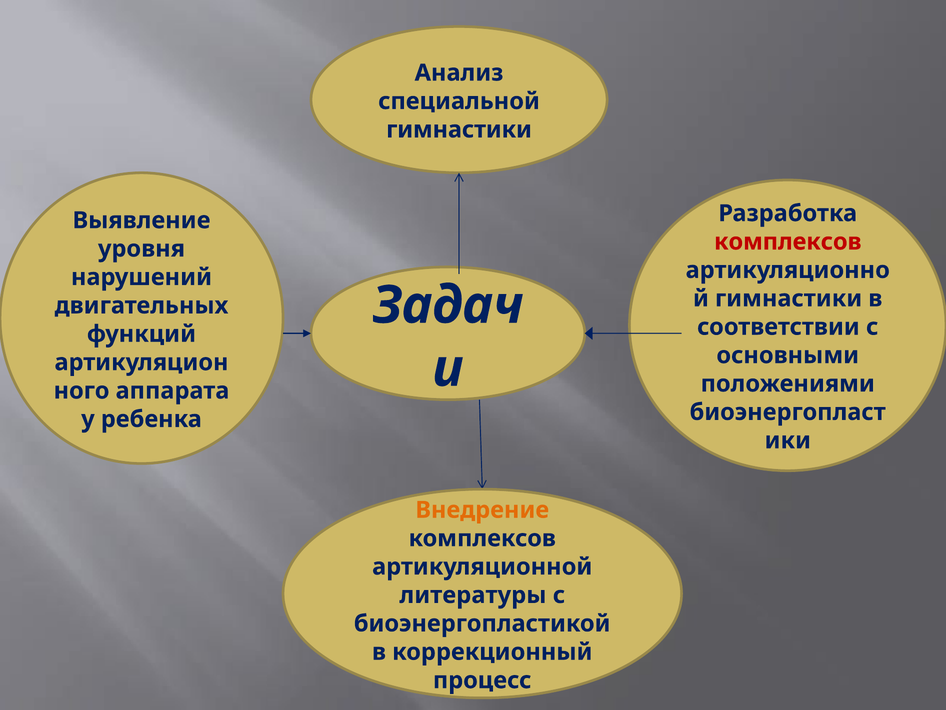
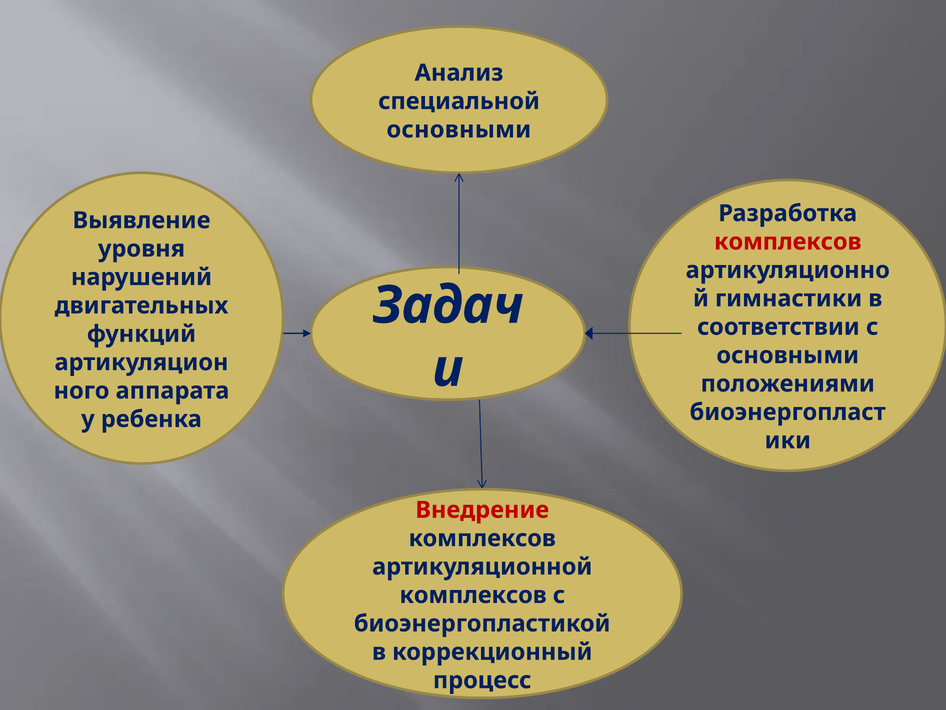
гимнастики at (459, 130): гимнастики -> основными
Внедрение colour: orange -> red
литературы at (473, 595): литературы -> комплексов
